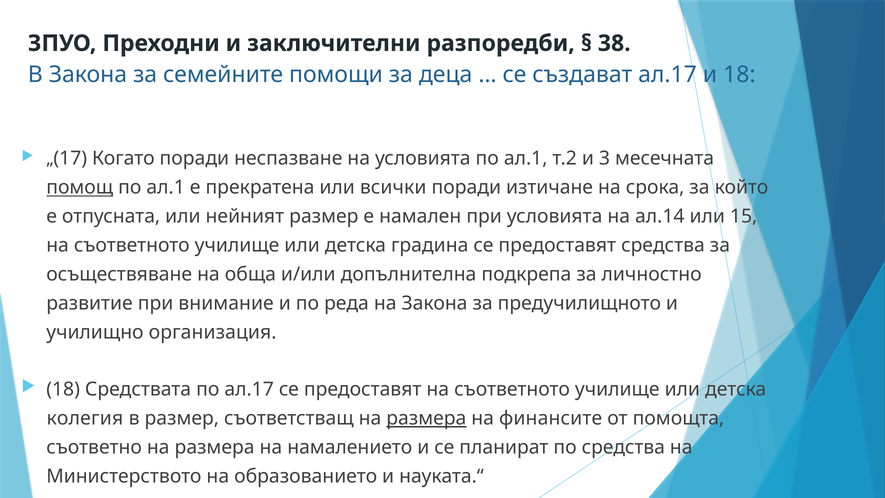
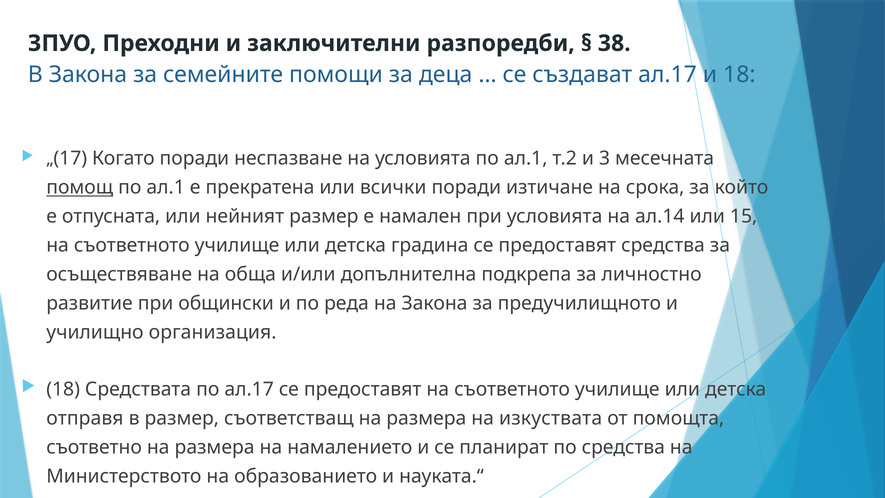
внимание: внимание -> общински
колегия: колегия -> отправя
размера at (426, 418) underline: present -> none
финансите: финансите -> изкуствата
